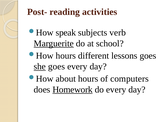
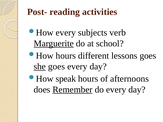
speak at (66, 33): speak -> every
about: about -> speak
computers: computers -> afternoons
Homework: Homework -> Remember
